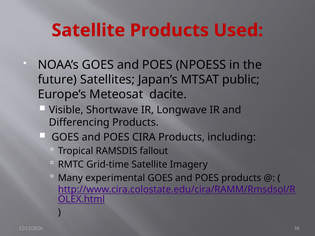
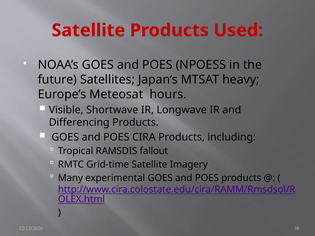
public: public -> heavy
dacite: dacite -> hours
